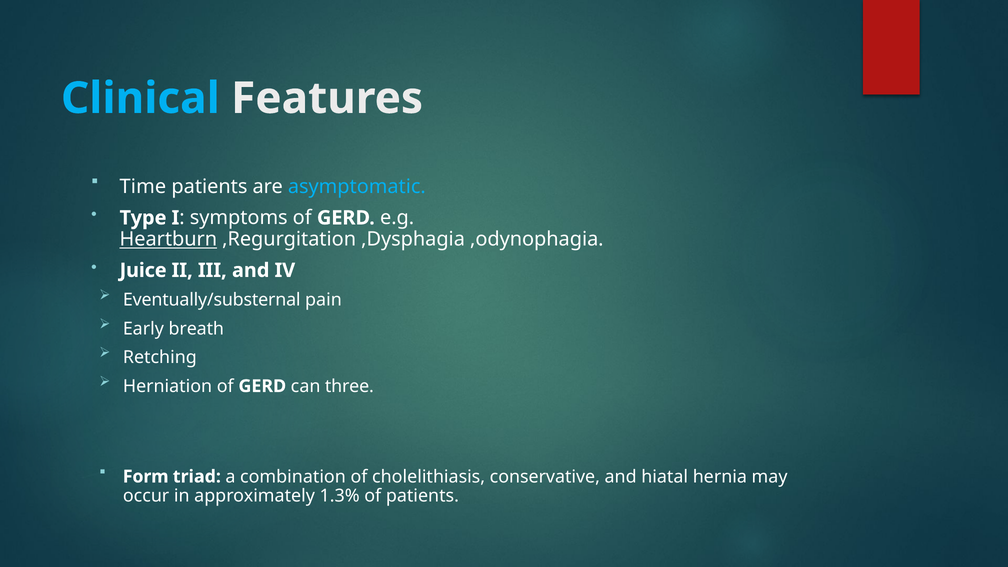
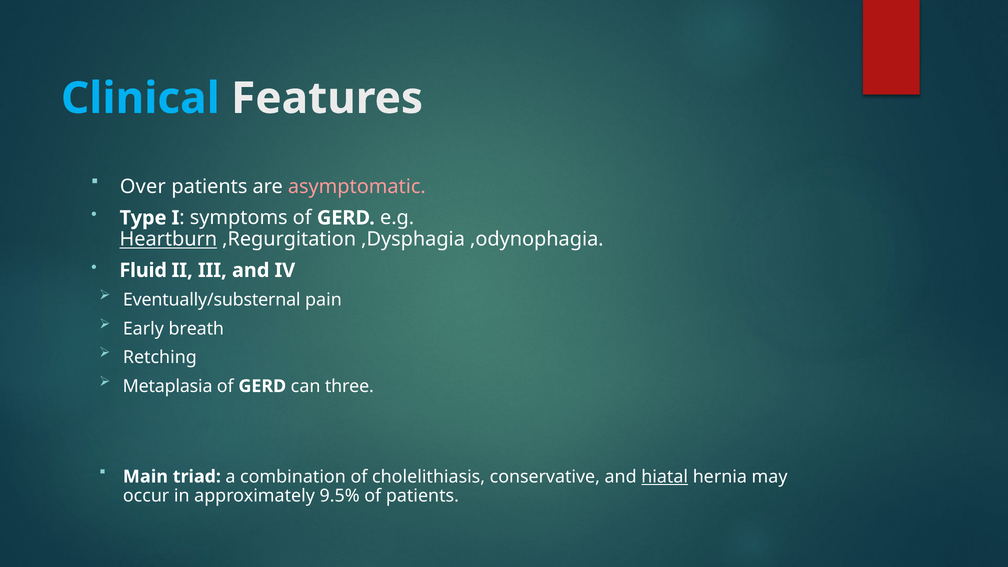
Time: Time -> Over
asymptomatic colour: light blue -> pink
Juice: Juice -> Fluid
Herniation: Herniation -> Metaplasia
Form: Form -> Main
hiatal underline: none -> present
1.3%: 1.3% -> 9.5%
